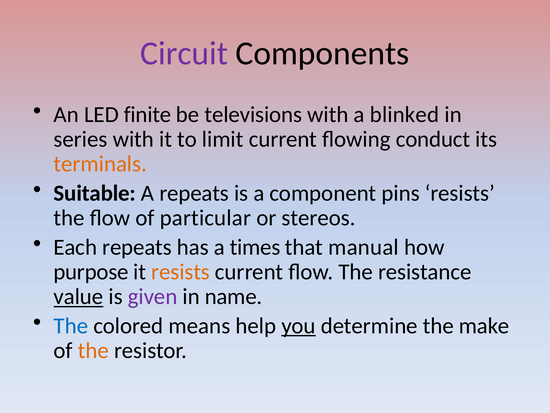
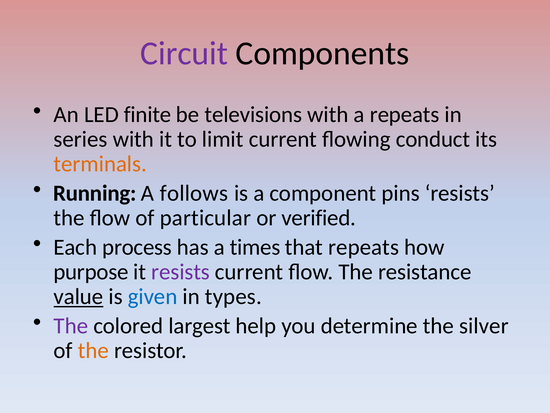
a blinked: blinked -> repeats
Suitable: Suitable -> Running
A repeats: repeats -> follows
stereos: stereos -> verified
Each repeats: repeats -> process
that manual: manual -> repeats
resists at (181, 272) colour: orange -> purple
given colour: purple -> blue
name: name -> types
The at (71, 326) colour: blue -> purple
means: means -> largest
you underline: present -> none
make: make -> silver
